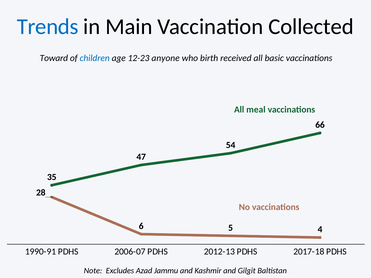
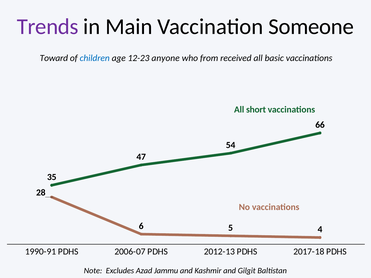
Trends colour: blue -> purple
Collected: Collected -> Someone
birth: birth -> from
meal: meal -> short
